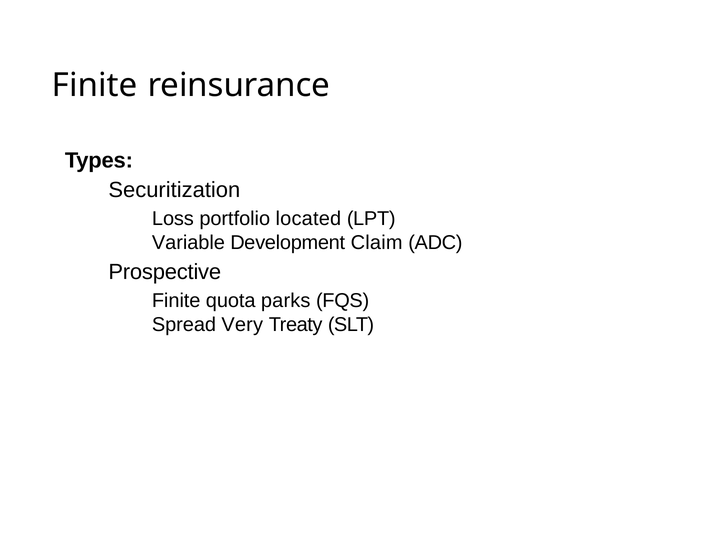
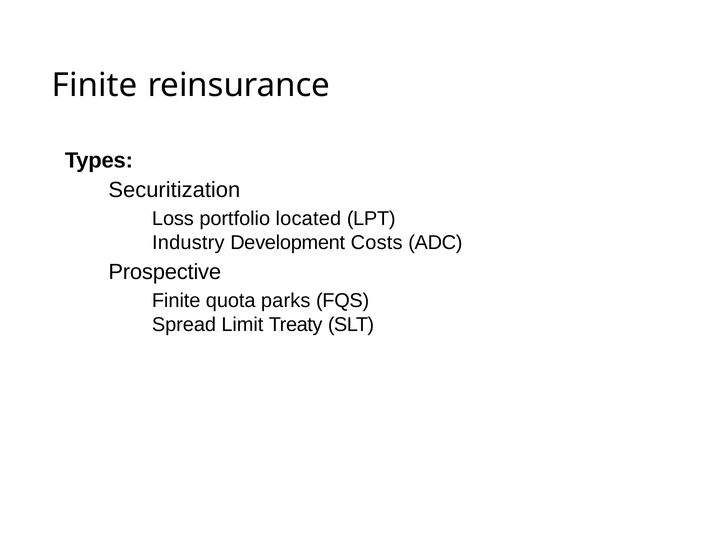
Variable: Variable -> Industry
Claim: Claim -> Costs
Very: Very -> Limit
